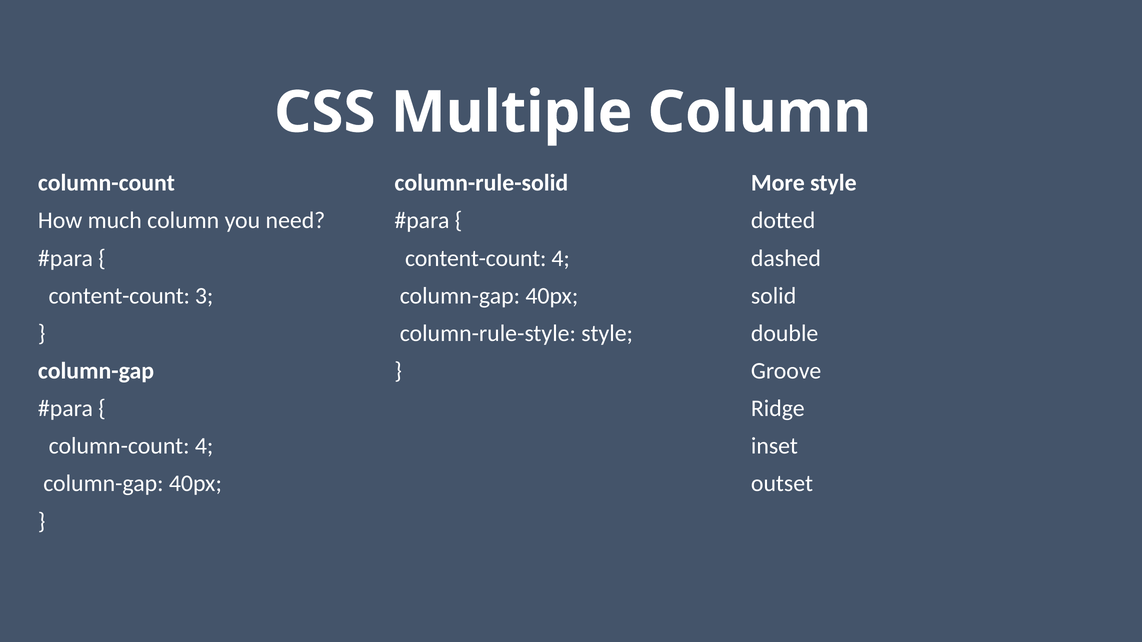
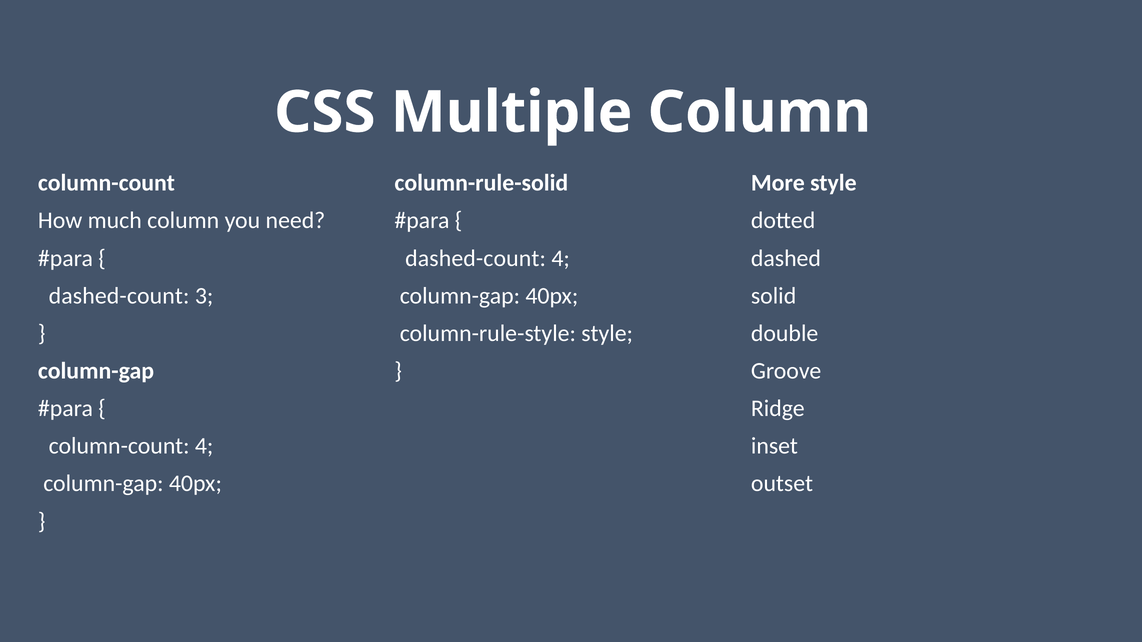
content-count at (476, 258): content-count -> dashed-count
content-count at (119, 296): content-count -> dashed-count
